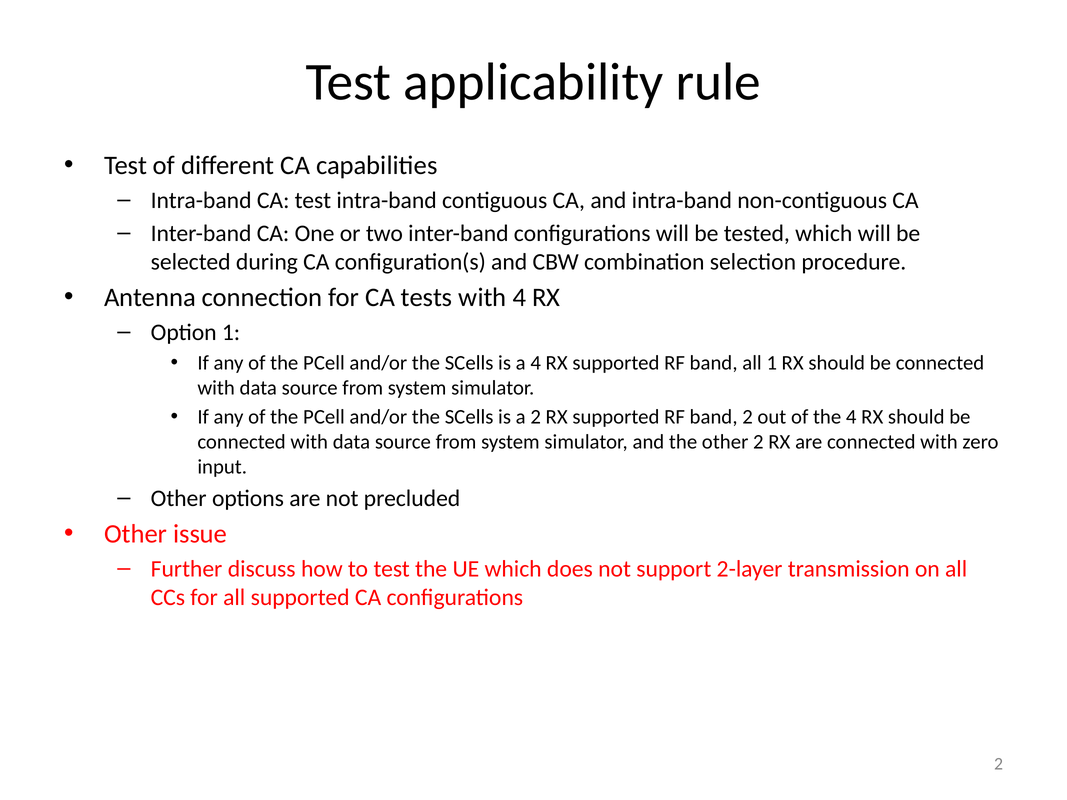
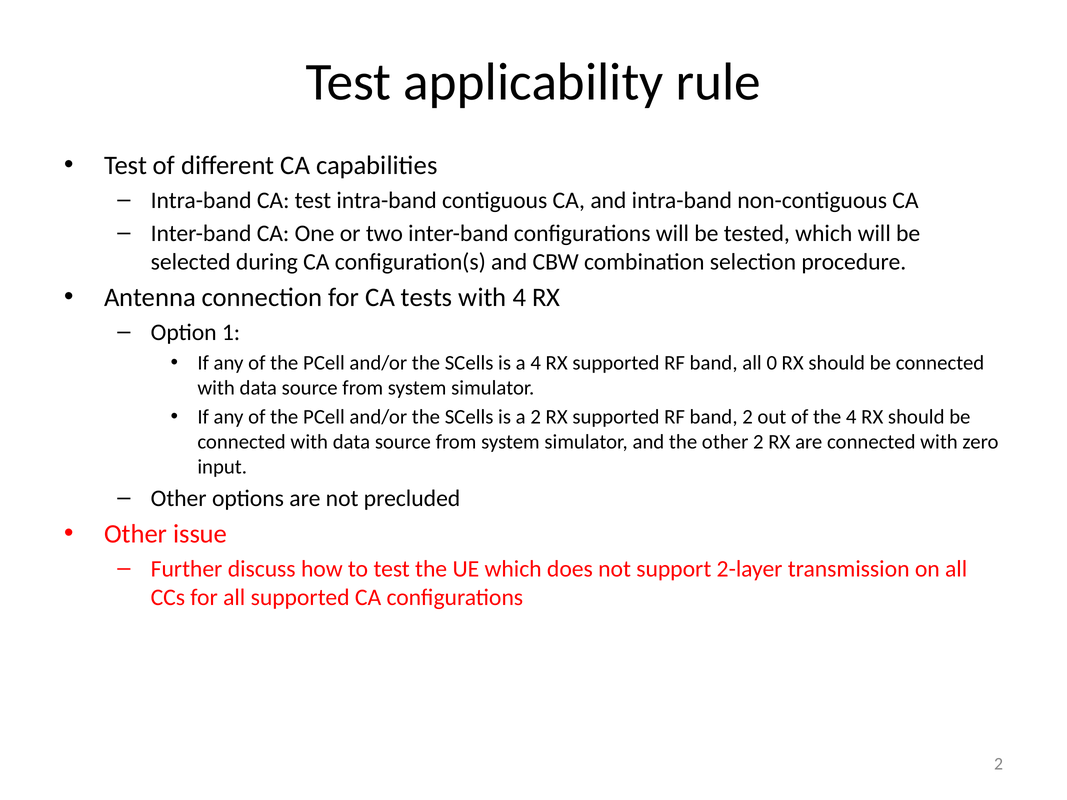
all 1: 1 -> 0
